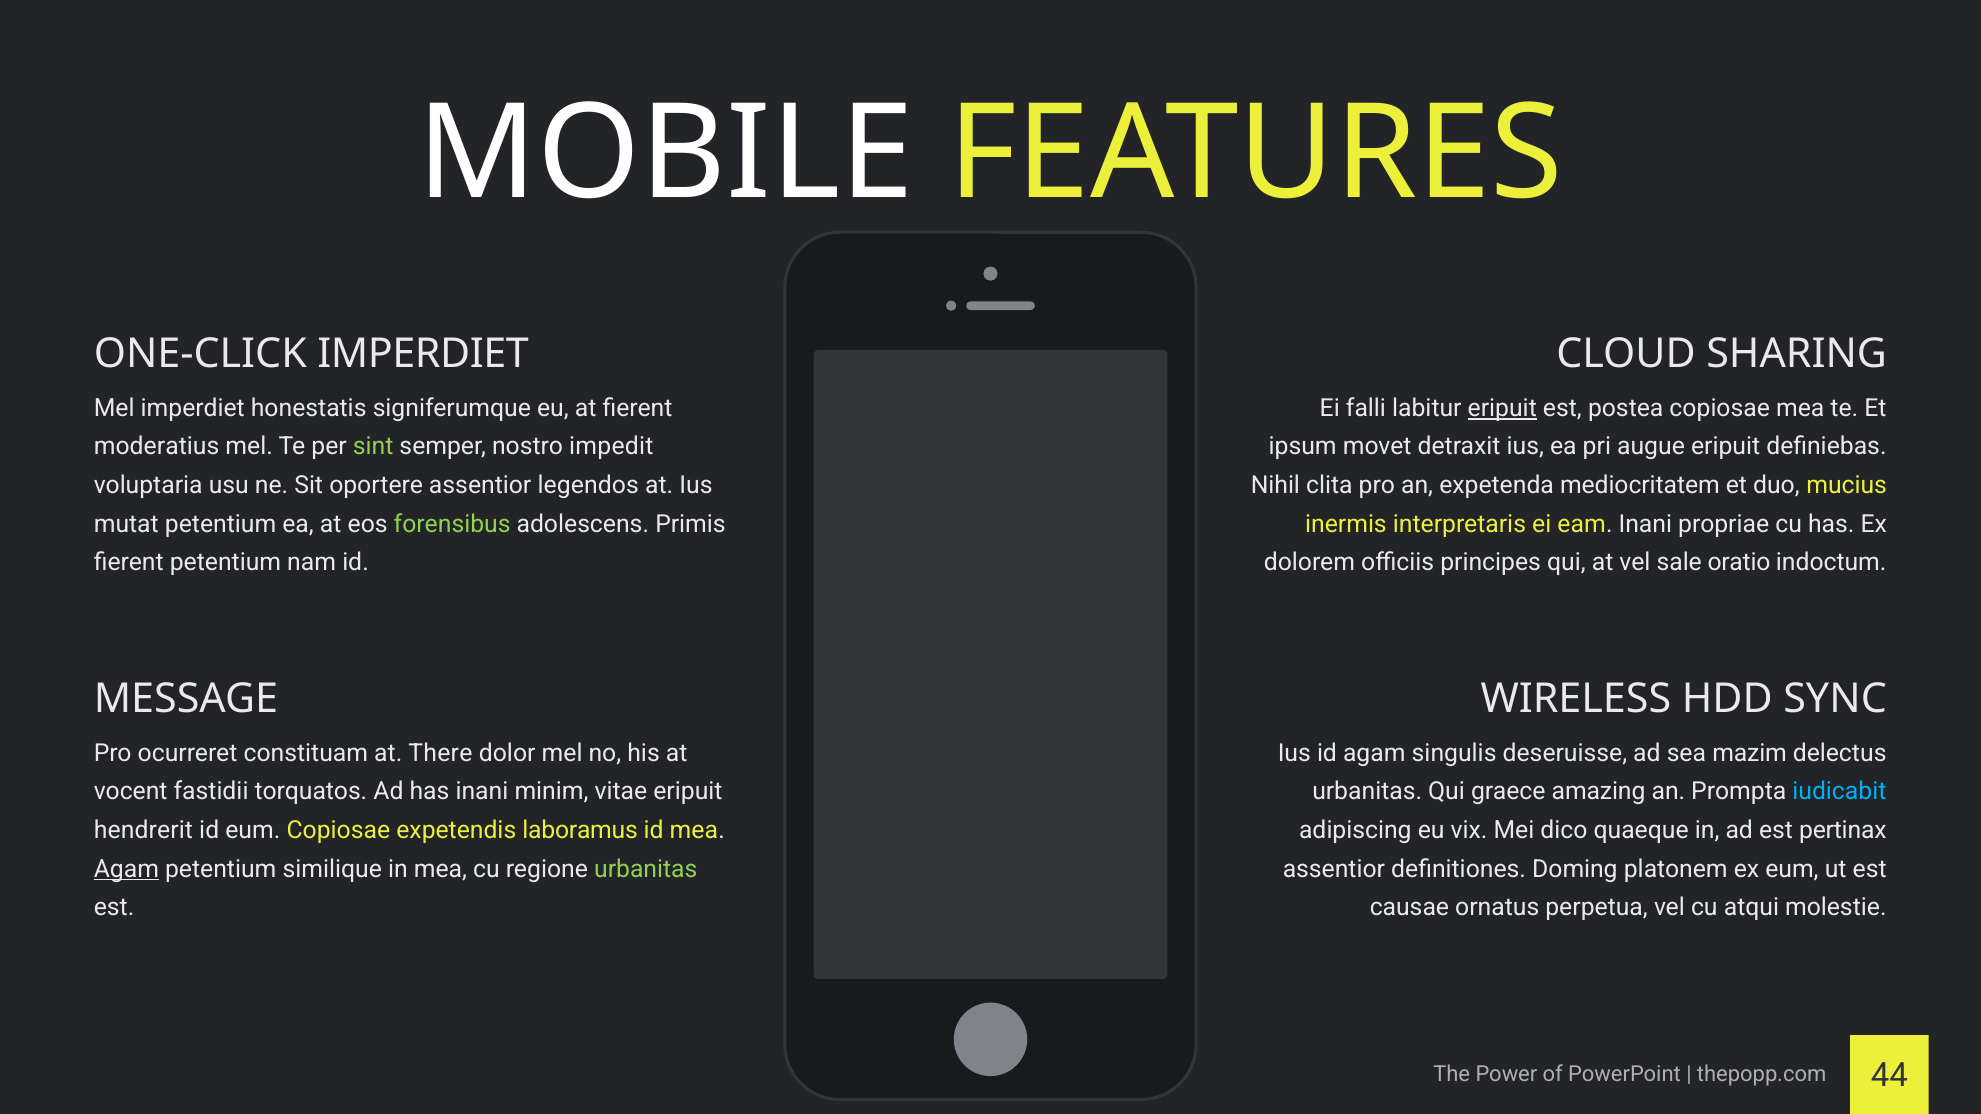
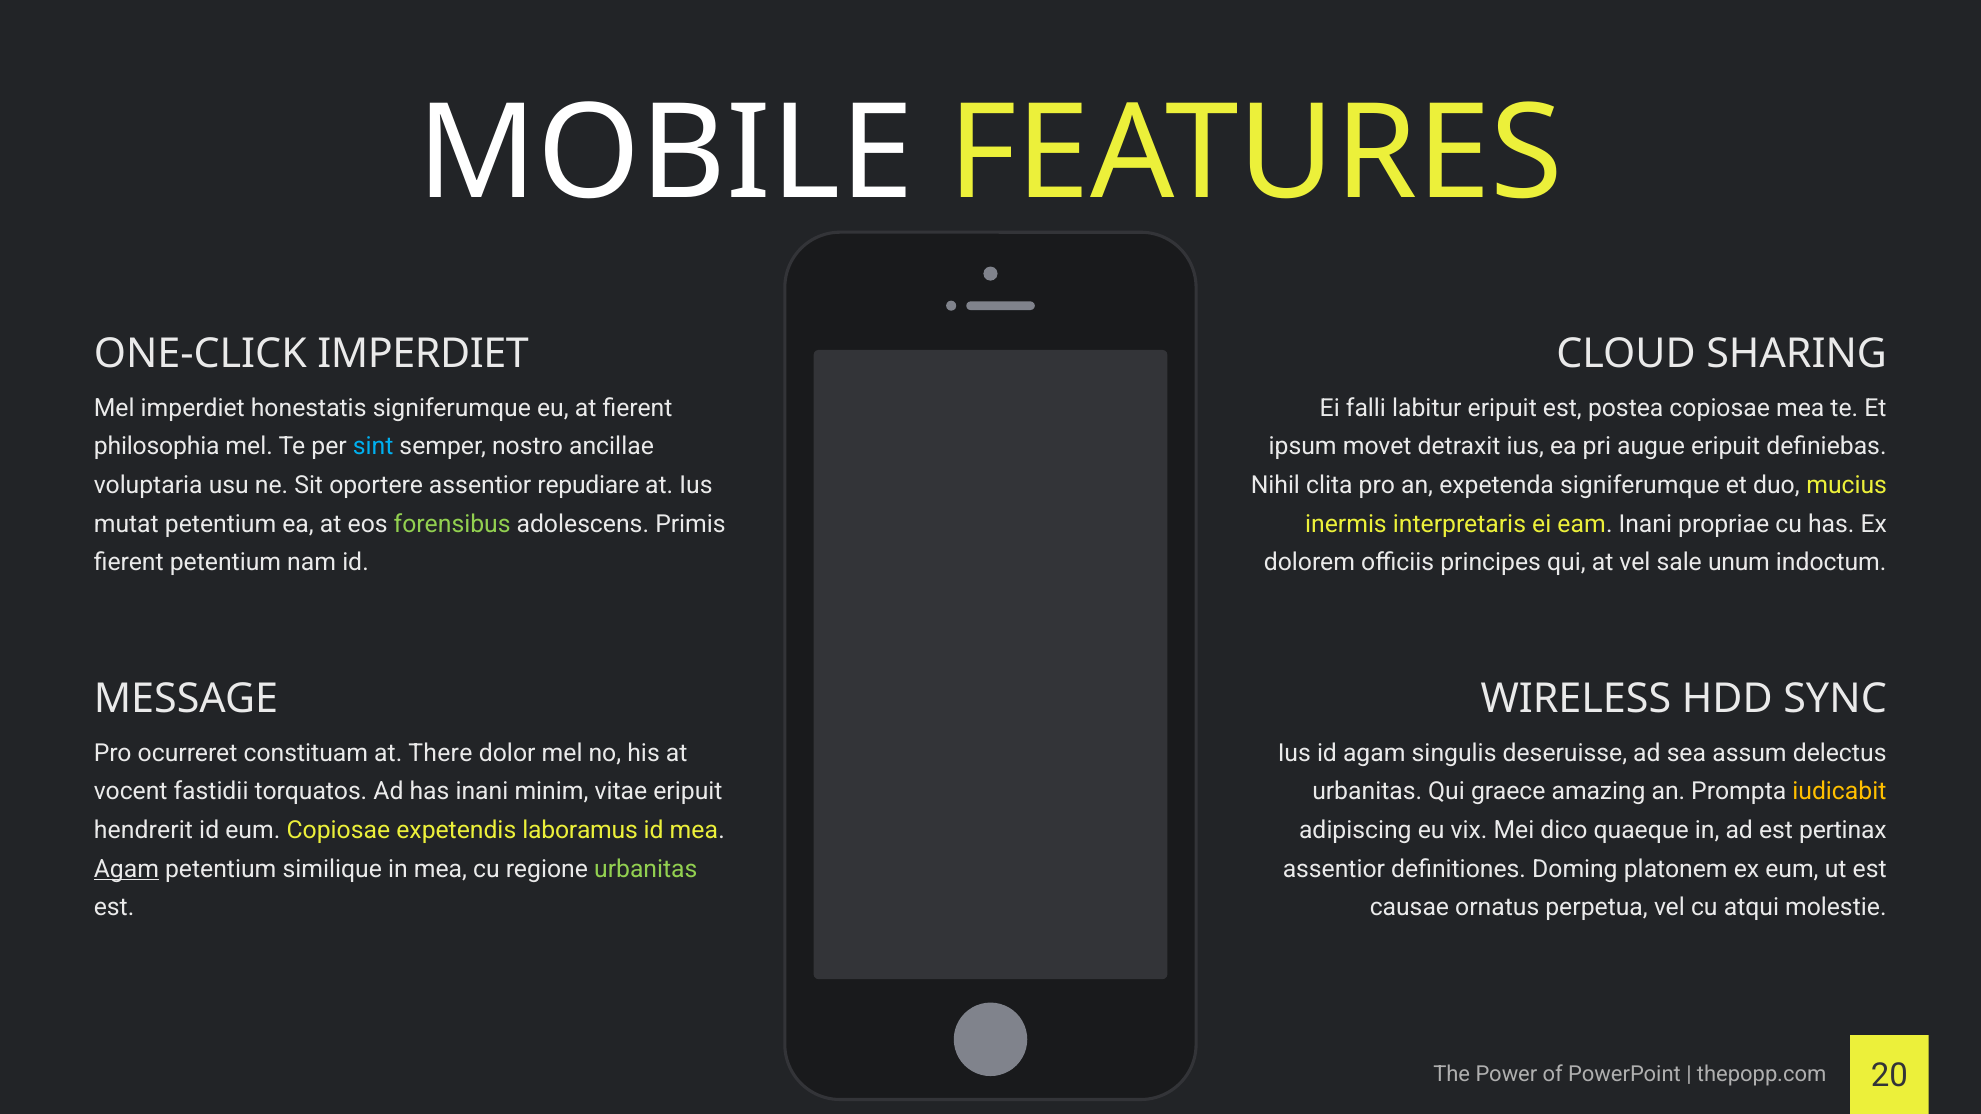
eripuit at (1502, 408) underline: present -> none
moderatius: moderatius -> philosophia
sint colour: light green -> light blue
impedit: impedit -> ancillae
legendos: legendos -> repudiare
expetenda mediocritatem: mediocritatem -> signiferumque
oratio: oratio -> unum
mazim: mazim -> assum
iudicabit colour: light blue -> yellow
44: 44 -> 20
